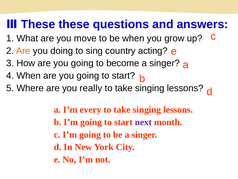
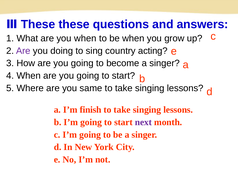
you move: move -> when
Are at (23, 51) colour: orange -> purple
really: really -> same
every: every -> finish
